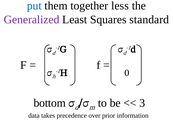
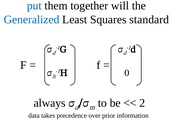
less: less -> will
Generalized colour: purple -> blue
bottom: bottom -> always
3: 3 -> 2
